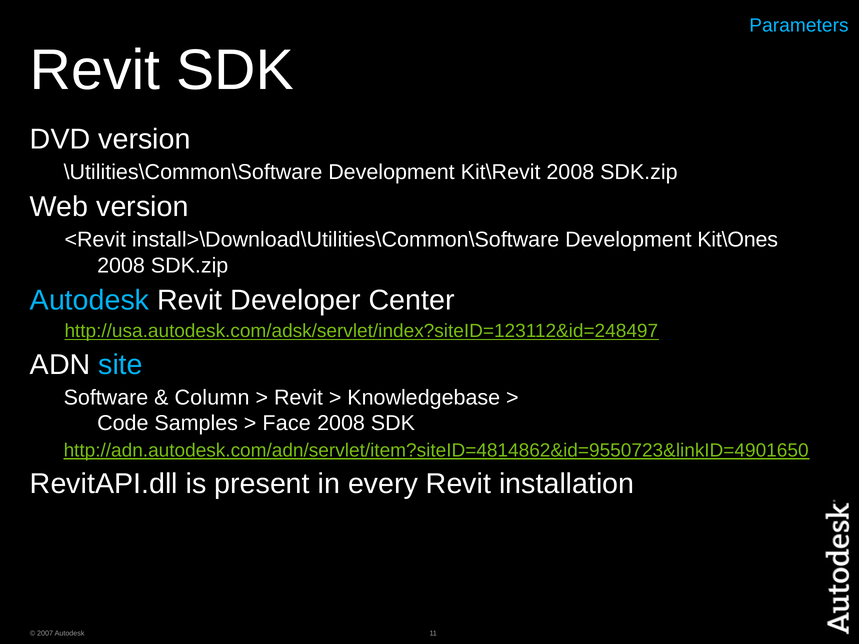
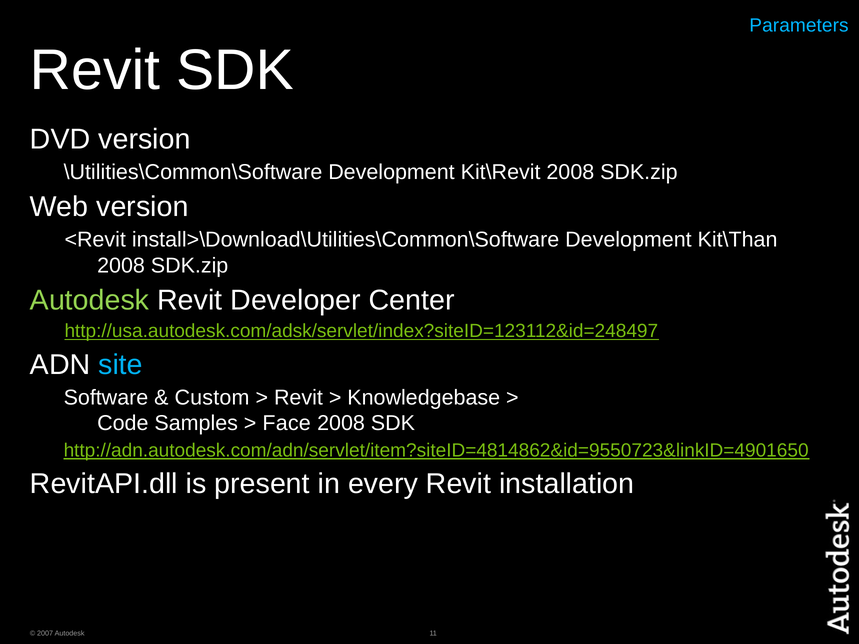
Kit\Ones: Kit\Ones -> Kit\Than
Autodesk at (90, 300) colour: light blue -> light green
Column: Column -> Custom
